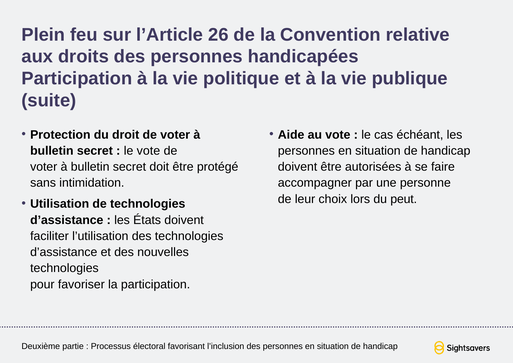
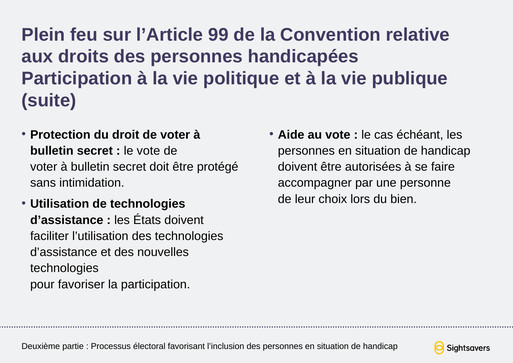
26: 26 -> 99
peut: peut -> bien
